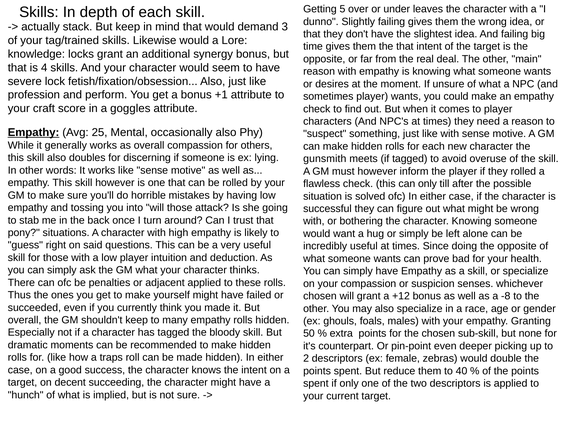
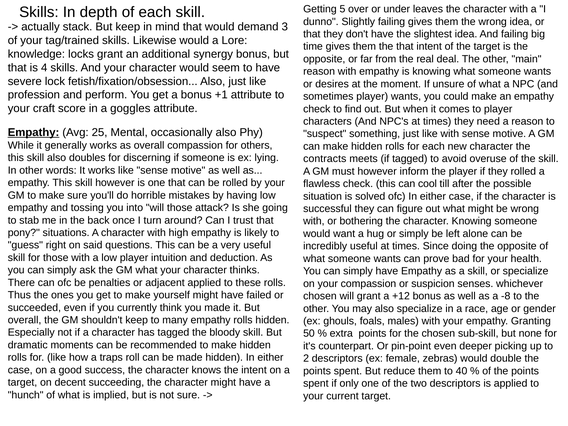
gunsmith: gunsmith -> contracts
can only: only -> cool
